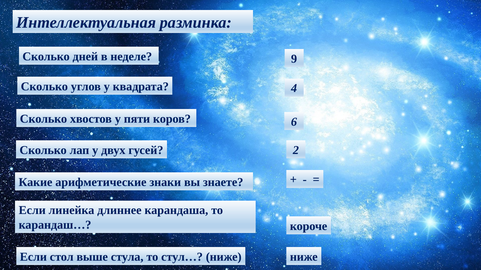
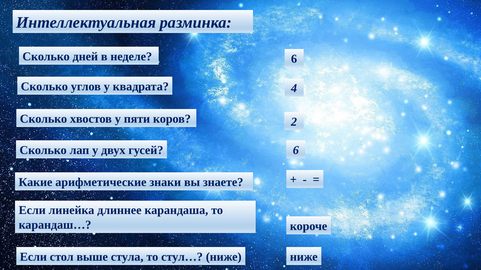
неделе 9: 9 -> 6
6: 6 -> 2
гусей 2: 2 -> 6
